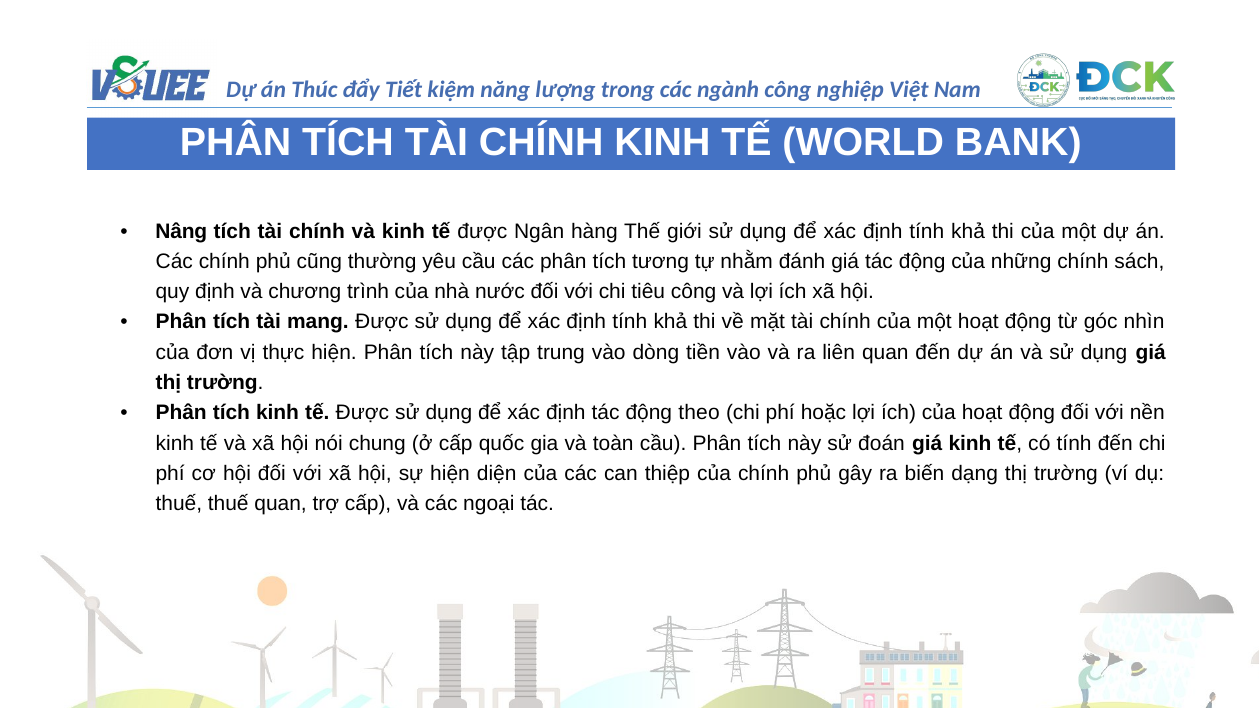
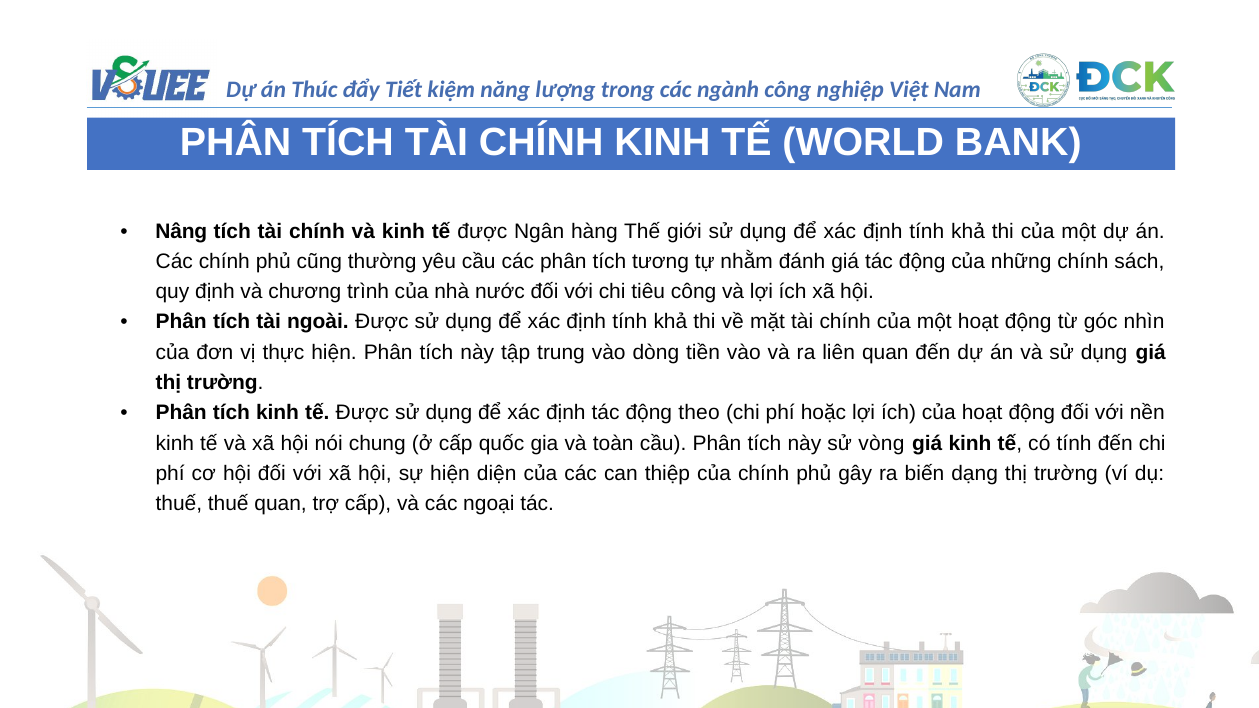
mang: mang -> ngoài
đoán: đoán -> vòng
